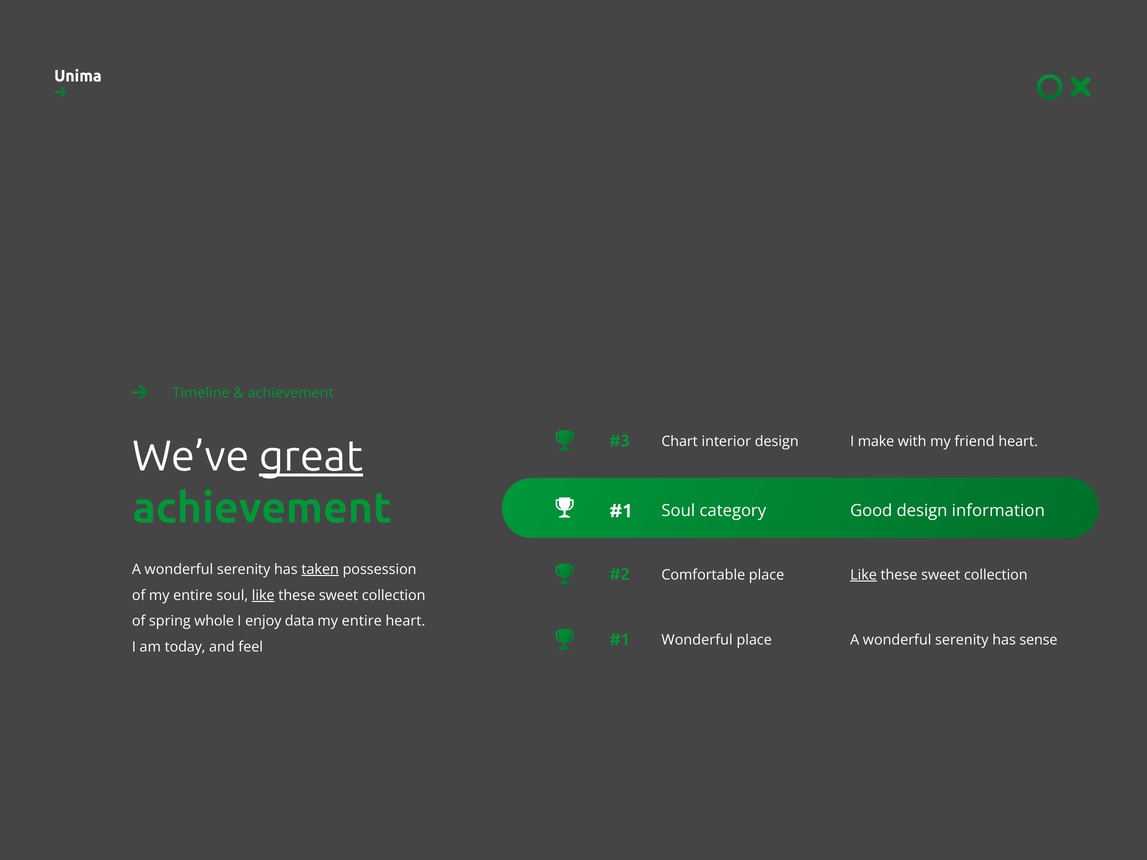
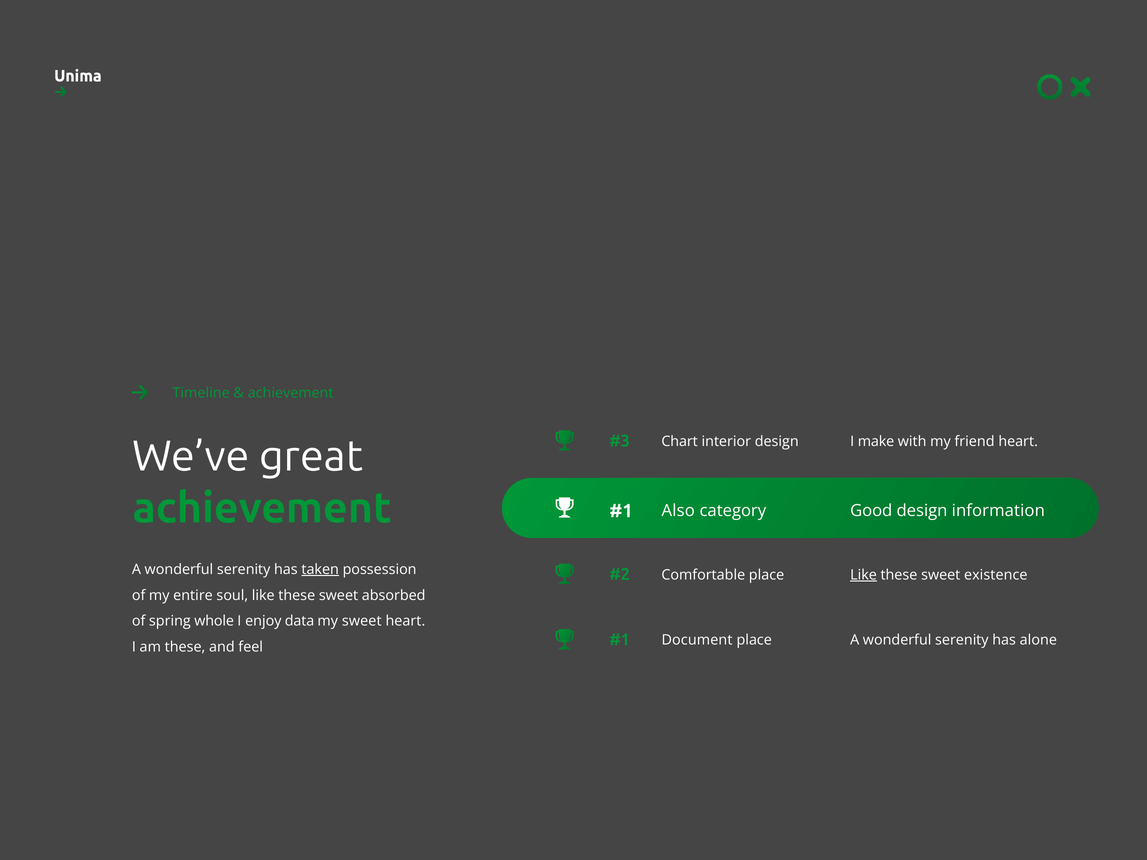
great underline: present -> none
Soul at (678, 511): Soul -> Also
collection at (996, 575): collection -> existence
like at (263, 596) underline: present -> none
collection at (394, 596): collection -> absorbed
entire at (362, 621): entire -> sweet
Wonderful at (697, 640): Wonderful -> Document
sense: sense -> alone
am today: today -> these
